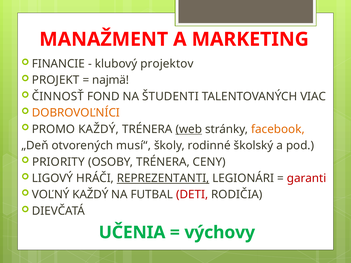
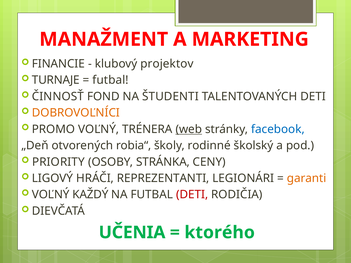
PROJEKT: PROJEKT -> TURNAJE
najmä at (111, 80): najmä -> futbal
TALENTOVANÝCH VIAC: VIAC -> DETI
PROMO KAŽDÝ: KAŽDÝ -> VOĽNÝ
facebook colour: orange -> blue
musí“: musí“ -> robia“
OSOBY TRÉNERA: TRÉNERA -> STRÁNKA
REPREZENTANTI underline: present -> none
garanti colour: red -> orange
výchovy: výchovy -> ktorého
